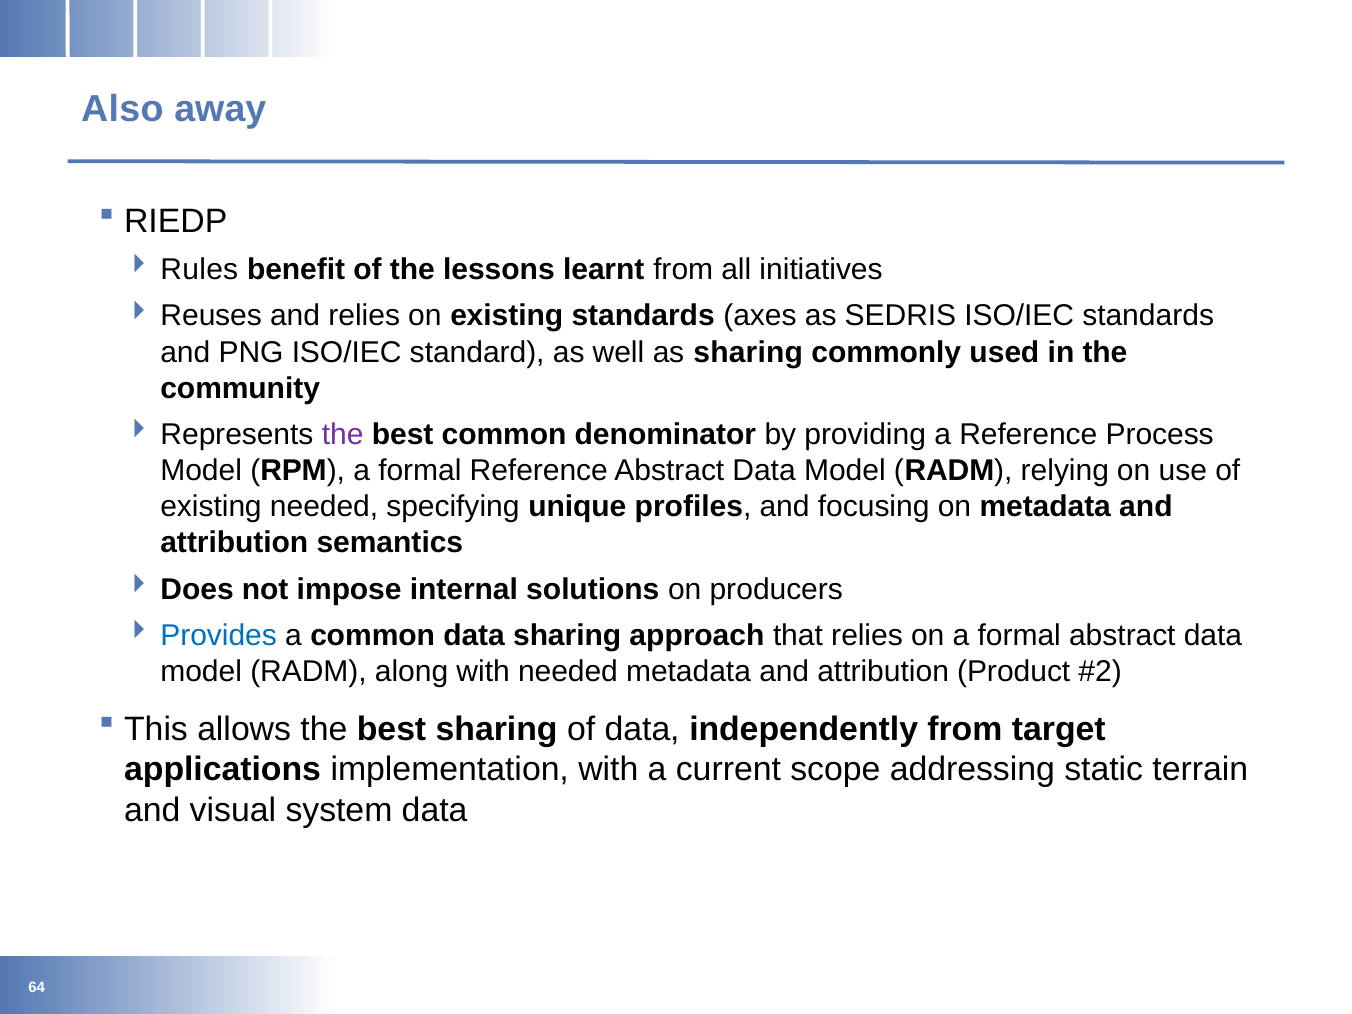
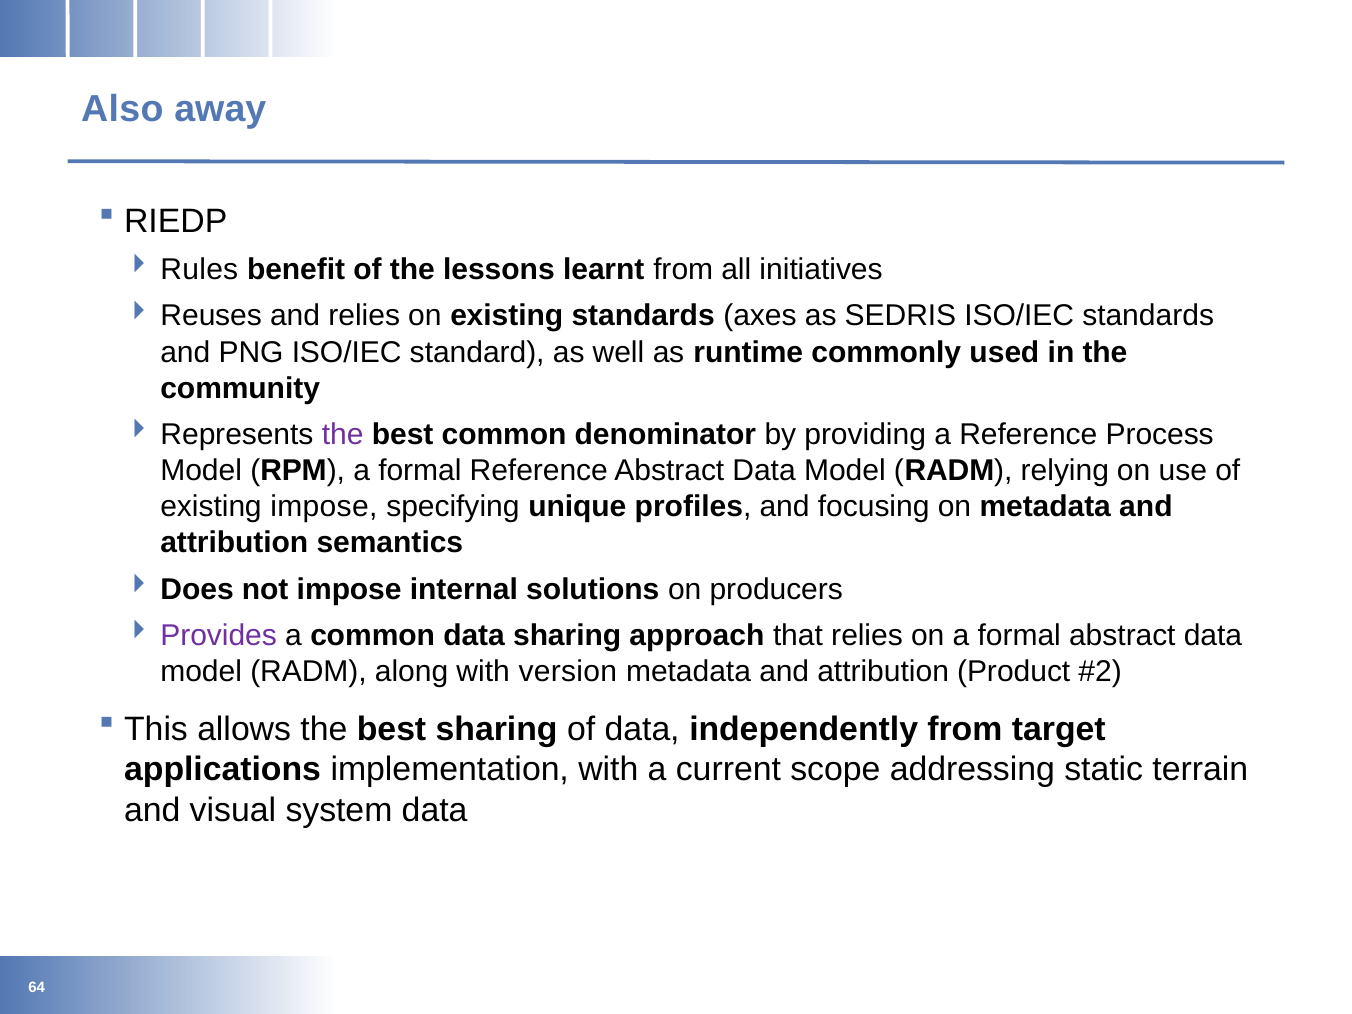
as sharing: sharing -> runtime
existing needed: needed -> impose
Provides colour: blue -> purple
with needed: needed -> version
